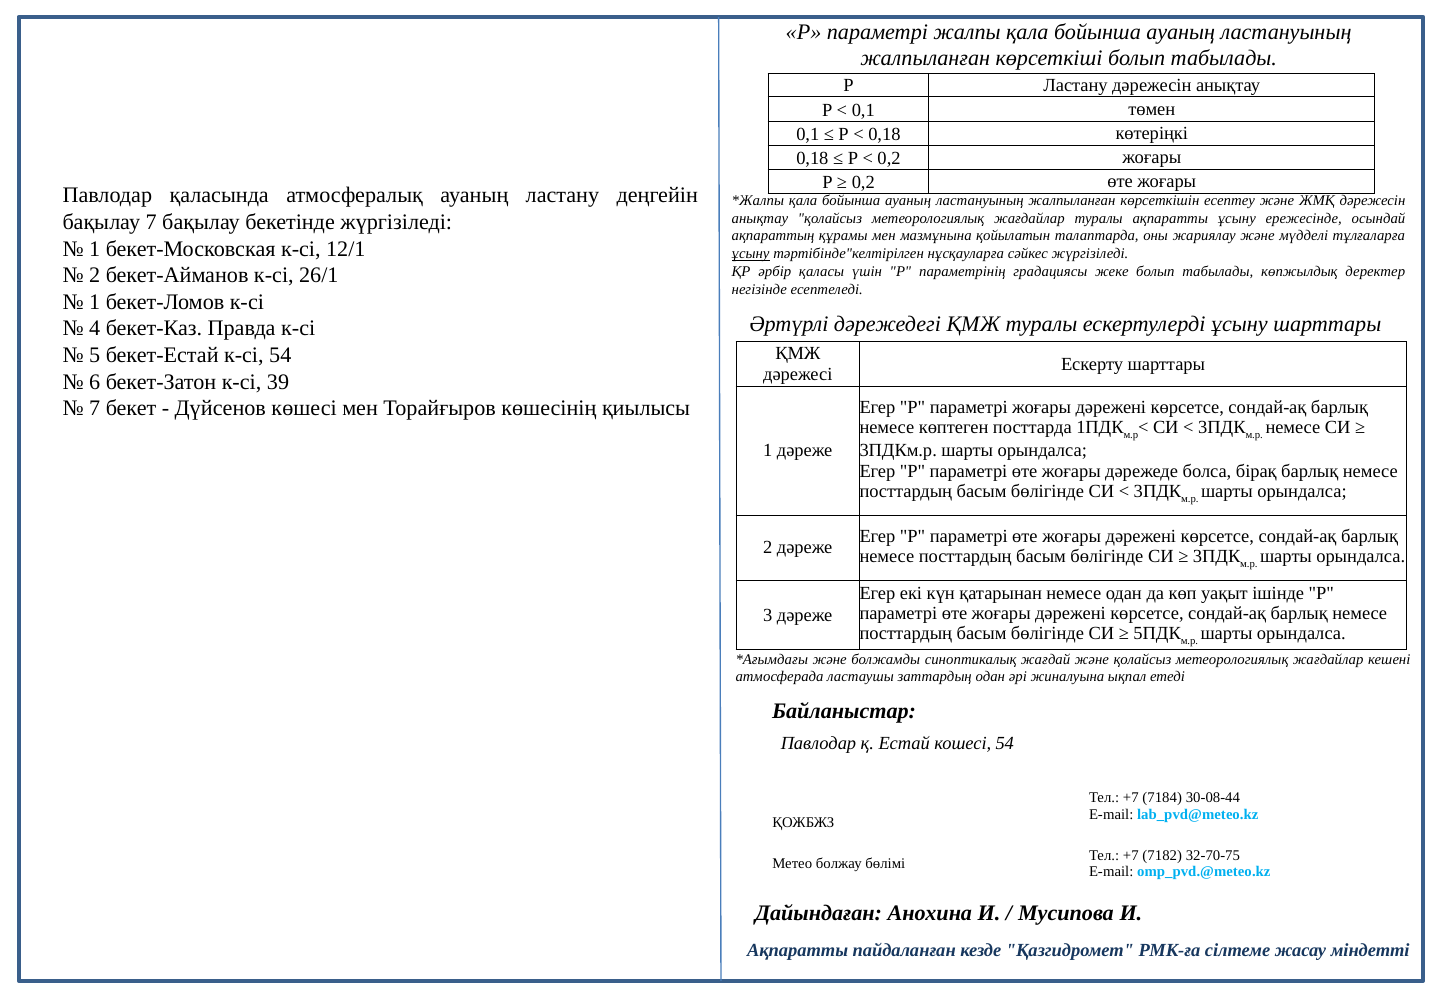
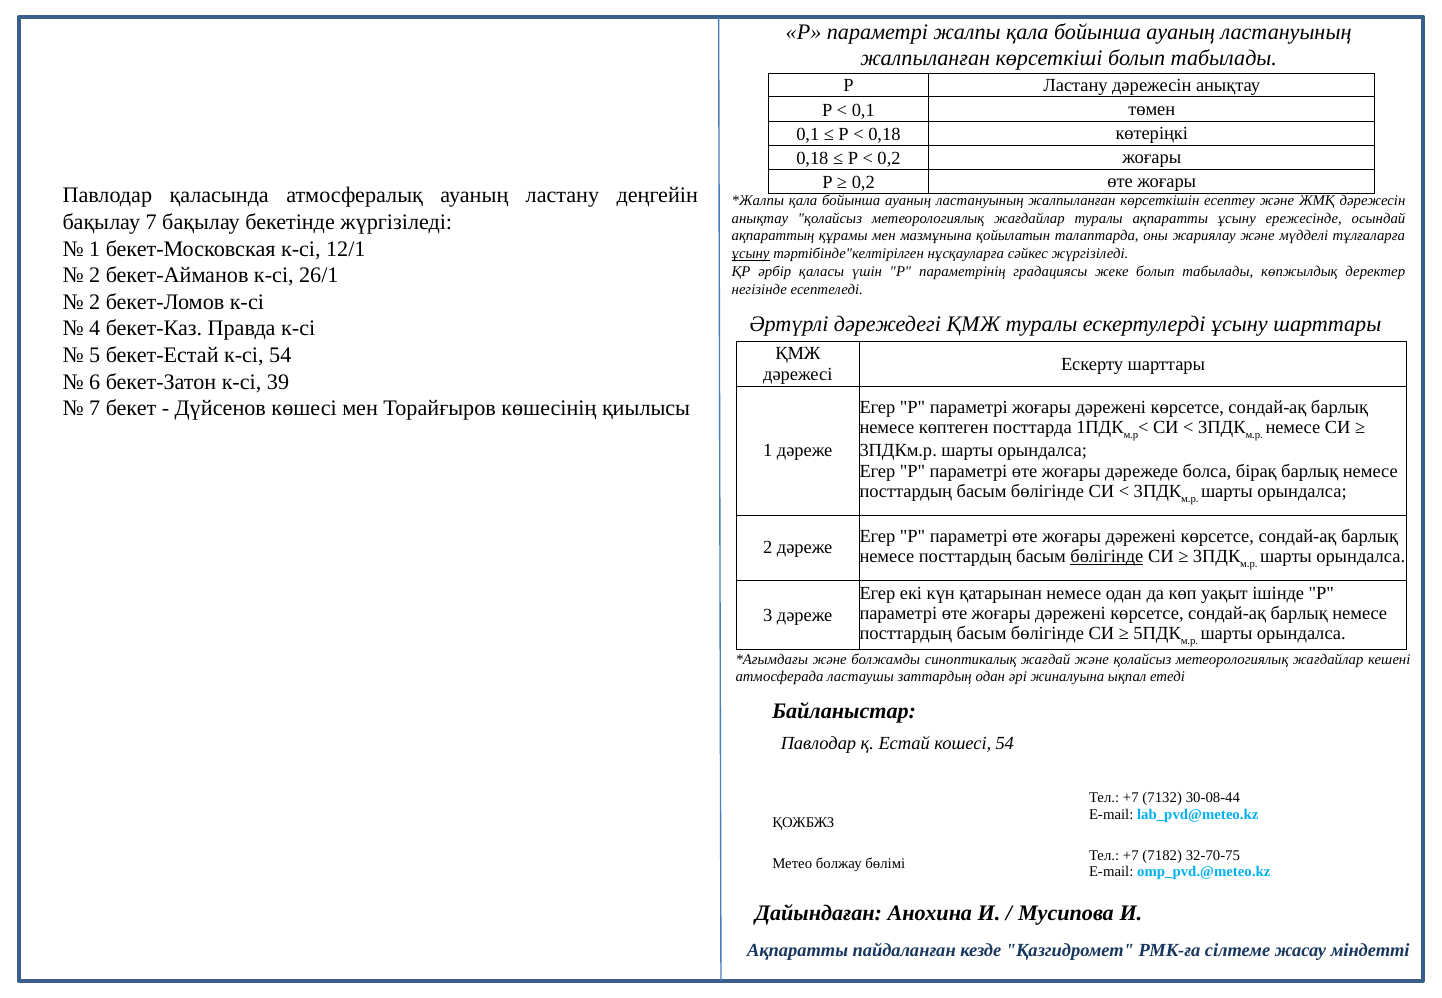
1 at (95, 302): 1 -> 2
бөлігінде at (1107, 557) underline: none -> present
7184: 7184 -> 7132
